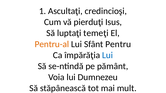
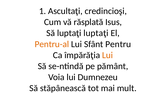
pierduţi: pierduţi -> răsplată
luptaţi temeţi: temeţi -> luptaţi
Lui at (108, 55) colour: blue -> orange
